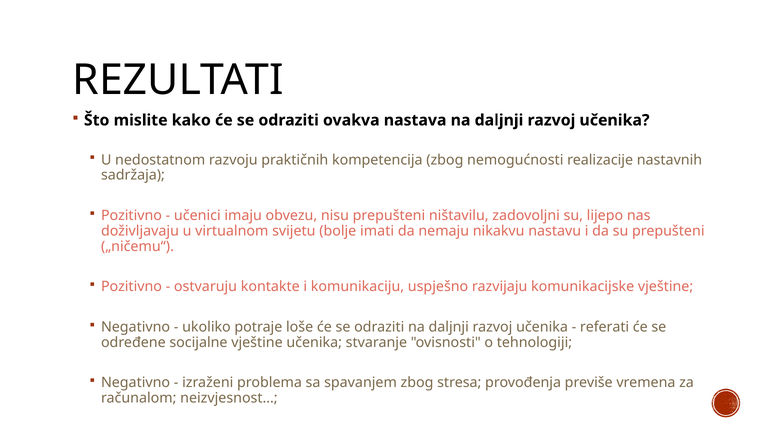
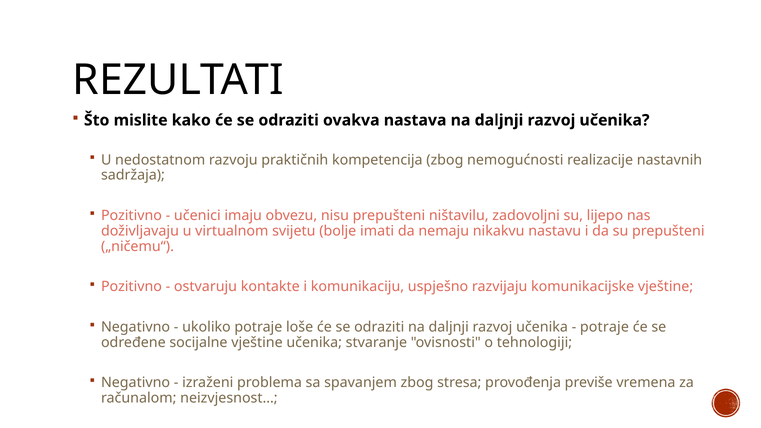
referati at (605, 327): referati -> potraje
